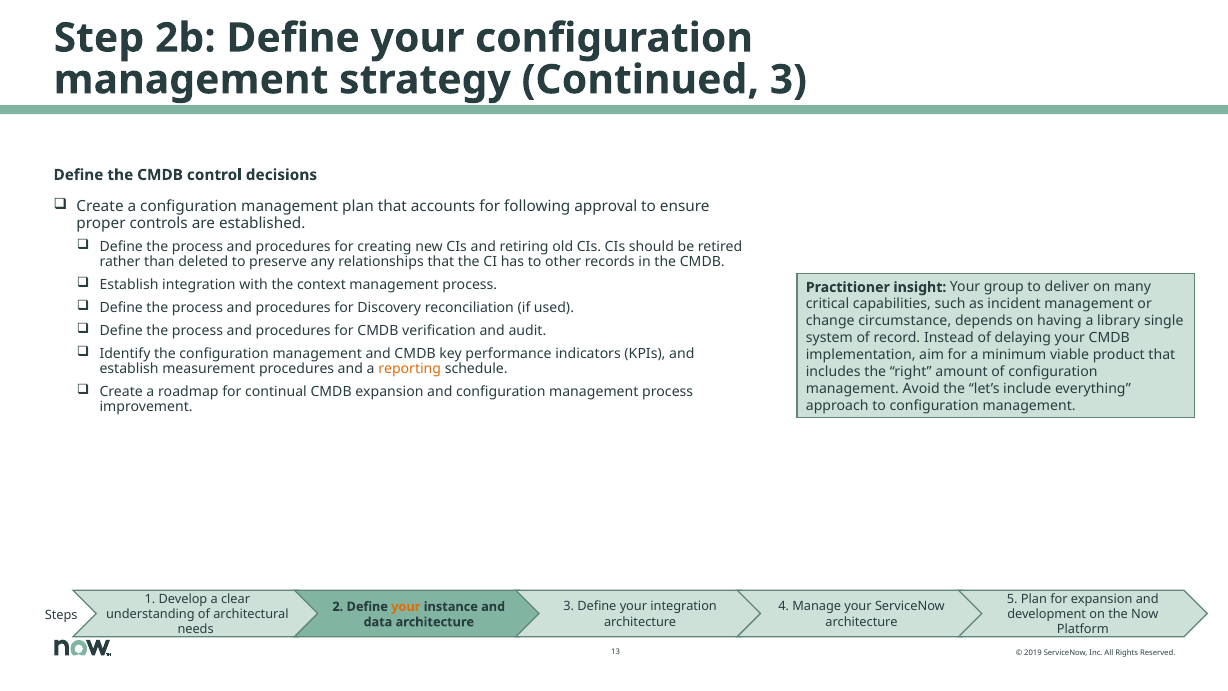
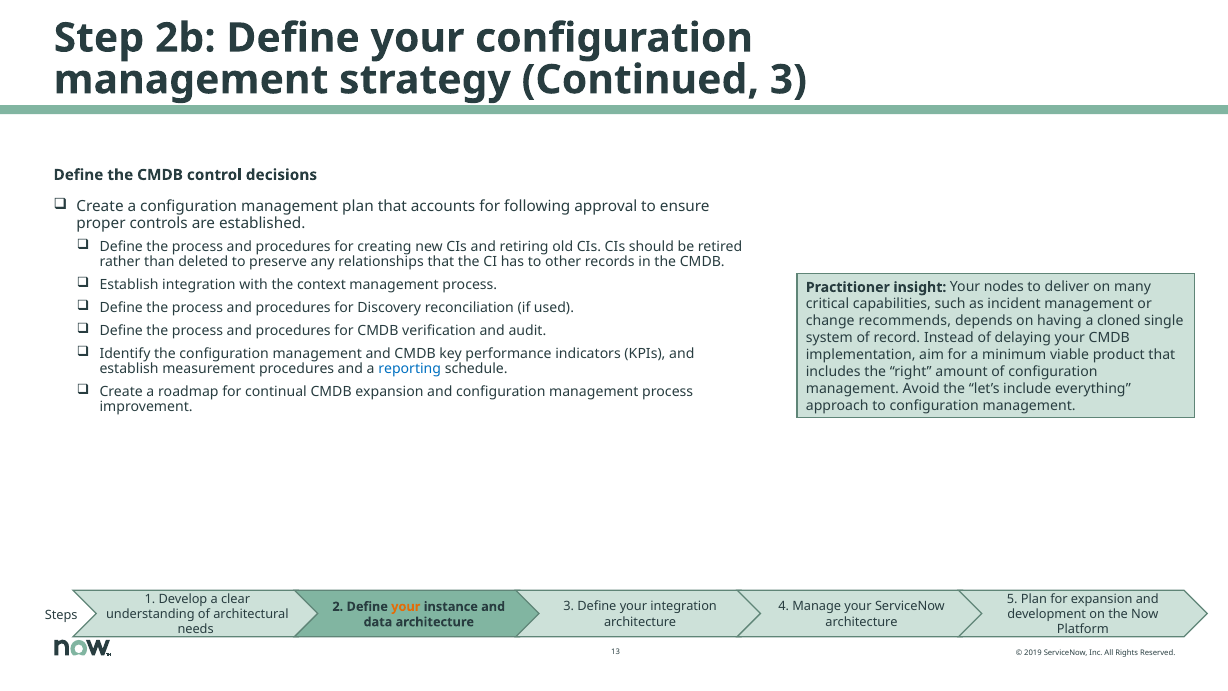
group: group -> nodes
circumstance: circumstance -> recommends
library: library -> cloned
reporting colour: orange -> blue
